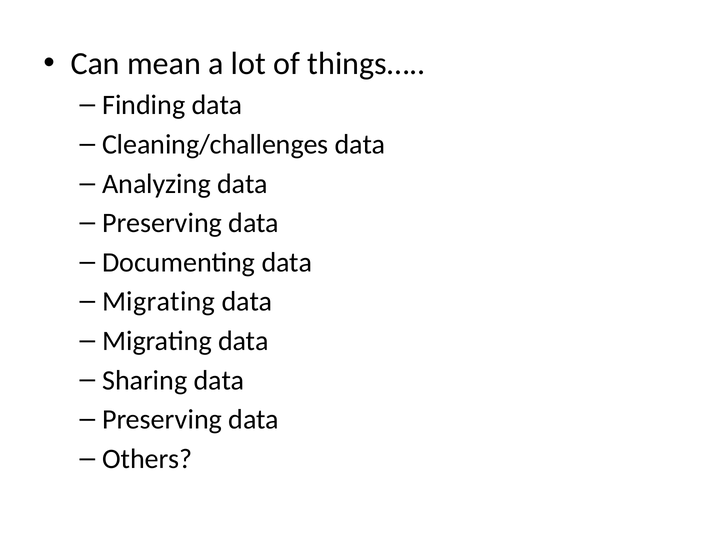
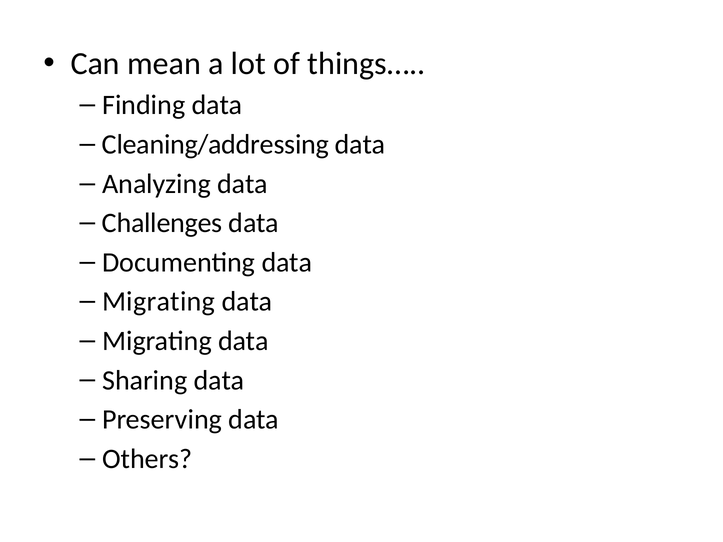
Cleaning/challenges: Cleaning/challenges -> Cleaning/addressing
Preserving at (162, 223): Preserving -> Challenges
